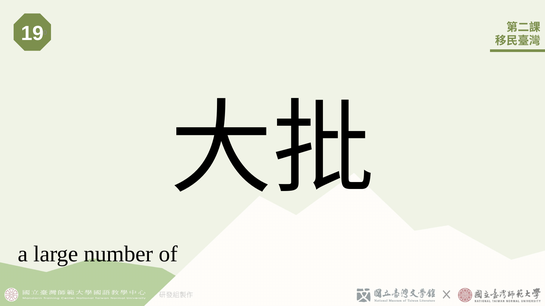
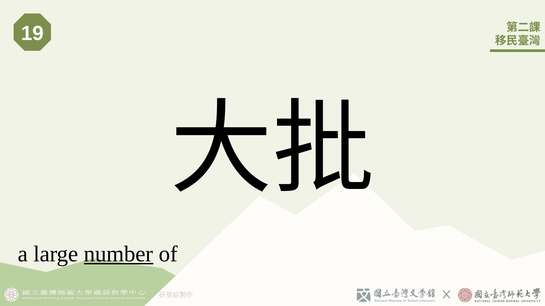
number underline: none -> present
